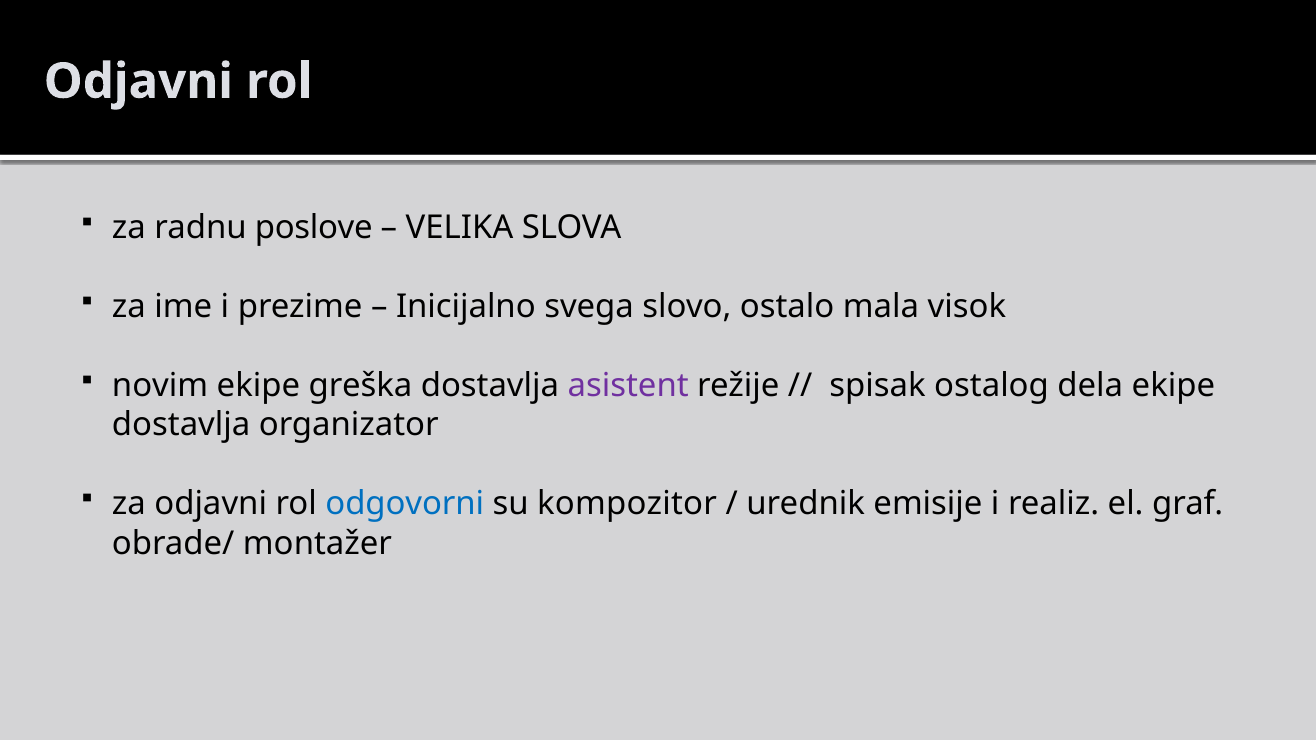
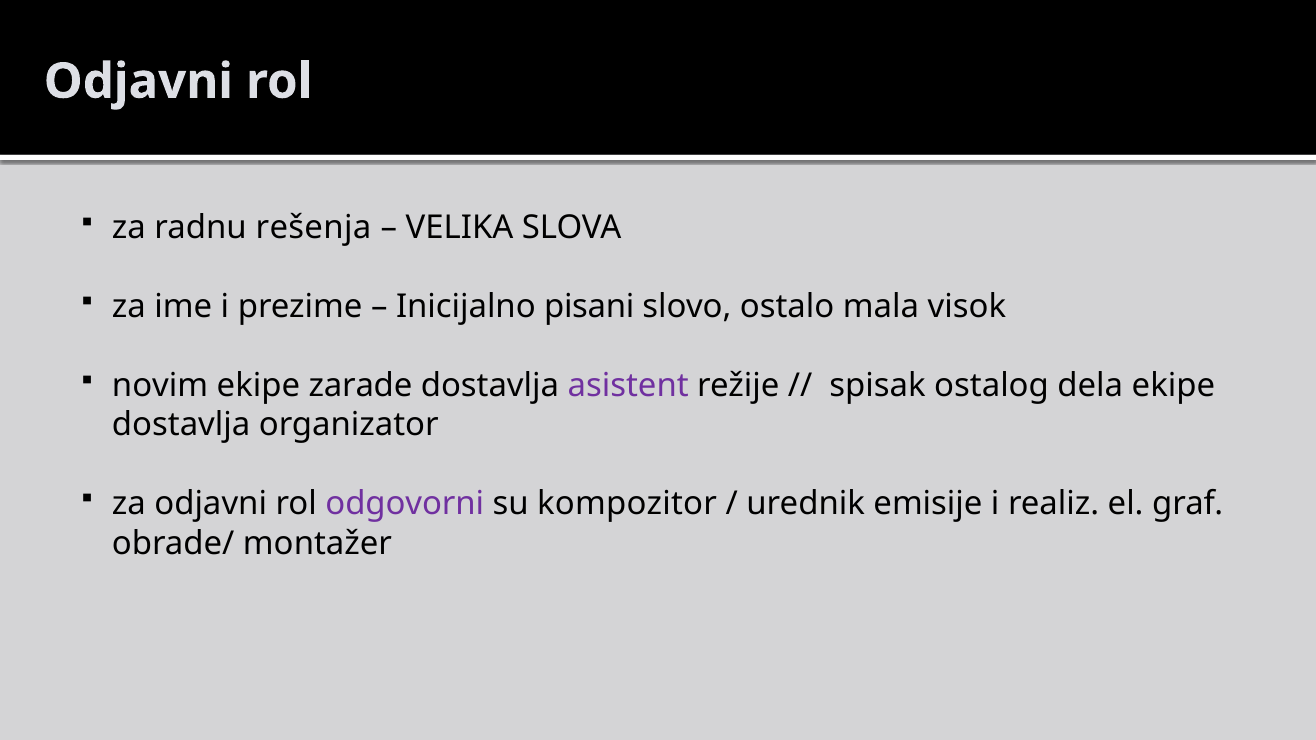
poslove: poslove -> rešenja
svega: svega -> pisani
greška: greška -> zarade
odgovorni colour: blue -> purple
